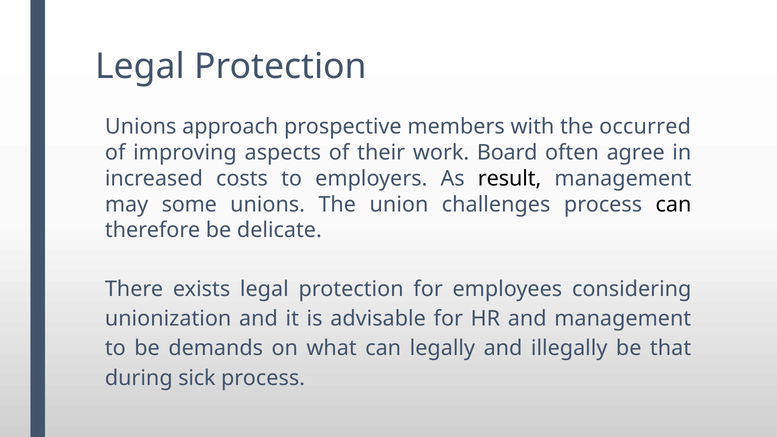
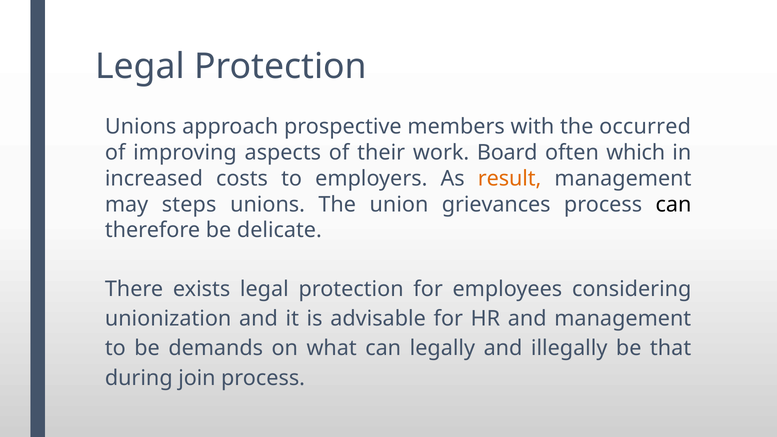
agree: agree -> which
result colour: black -> orange
some: some -> steps
challenges: challenges -> grievances
sick: sick -> join
